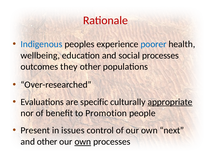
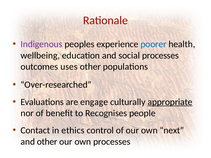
Indigenous colour: blue -> purple
they: they -> uses
specific: specific -> engage
Promotion: Promotion -> Recognises
Present: Present -> Contact
issues: issues -> ethics
own at (83, 142) underline: present -> none
